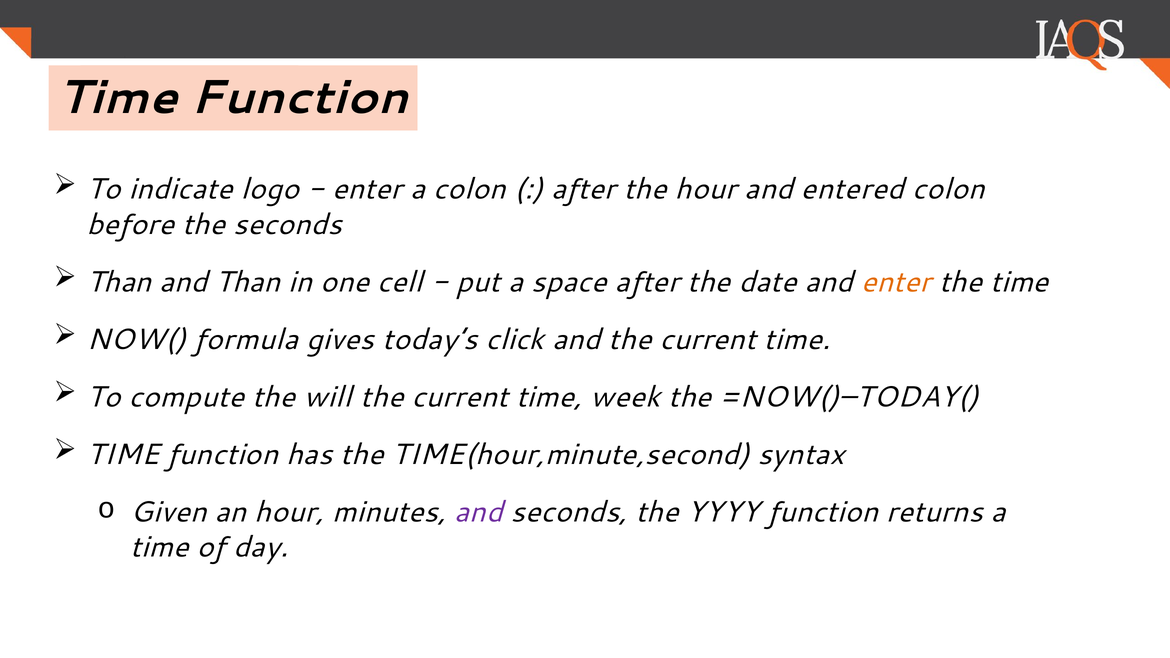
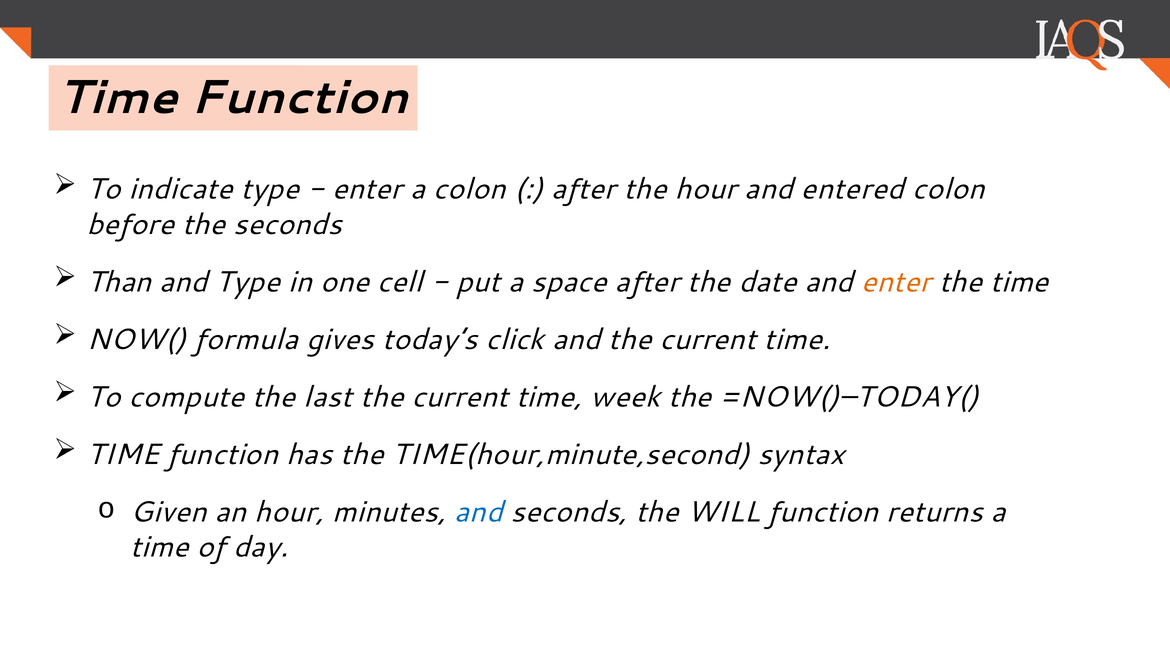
indicate logo: logo -> type
and Than: Than -> Type
will: will -> last
and at (479, 512) colour: purple -> blue
YYYY: YYYY -> WILL
